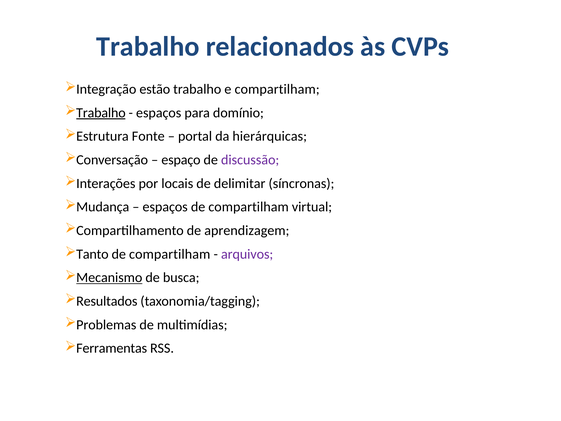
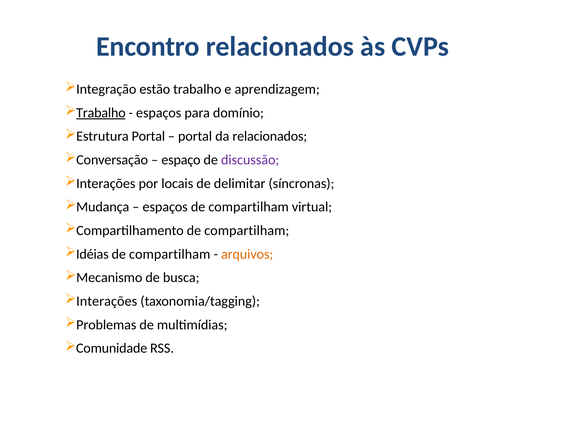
Trabalho at (148, 47): Trabalho -> Encontro
e compartilham: compartilham -> aprendizagem
Estrutura Fonte: Fonte -> Portal
da hierárquicas: hierárquicas -> relacionados
Compartilhamento de aprendizagem: aprendizagem -> compartilham
Tanto: Tanto -> Idéias
arquivos colour: purple -> orange
Mecanismo underline: present -> none
Resultados at (107, 301): Resultados -> Interações
Ferramentas: Ferramentas -> Comunidade
